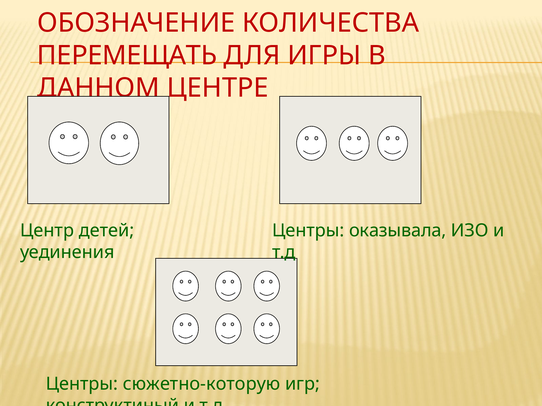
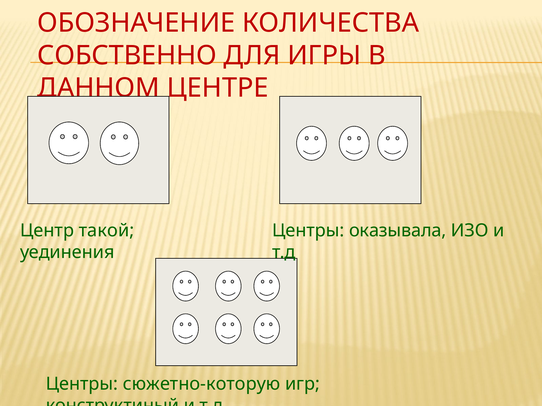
ПЕРЕМЕЩАТЬ: ПЕРЕМЕЩАТЬ -> СОБСТВЕННО
детей: детей -> такой
